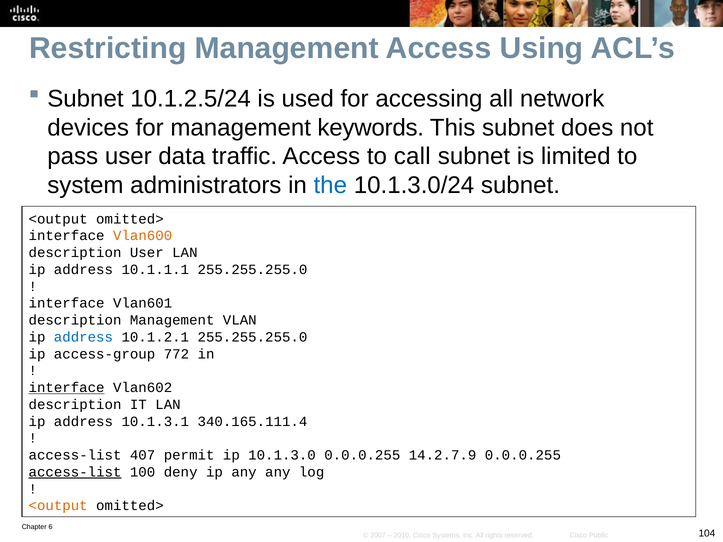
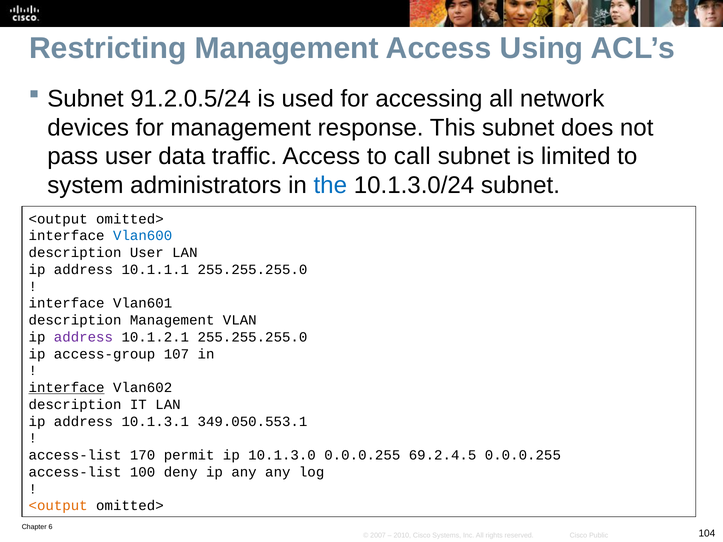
10.1.2.5/24: 10.1.2.5/24 -> 91.2.0.5/24
keywords: keywords -> response
Vlan600 colour: orange -> blue
address at (83, 337) colour: blue -> purple
772: 772 -> 107
340.165.111.4: 340.165.111.4 -> 349.050.553.1
407: 407 -> 170
14.2.7.9: 14.2.7.9 -> 69.2.4.5
access-list at (75, 472) underline: present -> none
